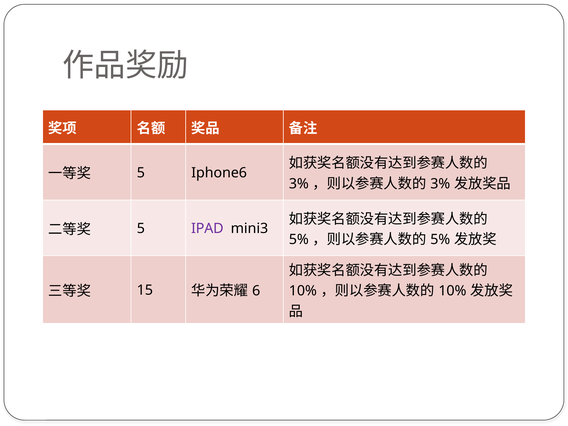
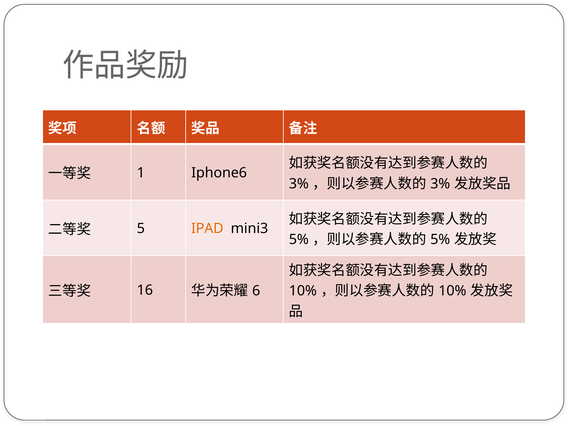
5 at (141, 173): 5 -> 1
IPAD colour: purple -> orange
15: 15 -> 16
